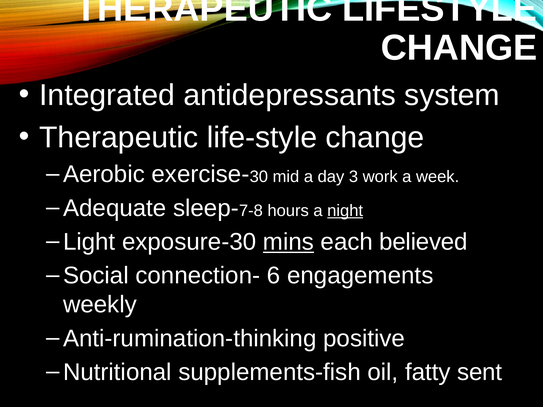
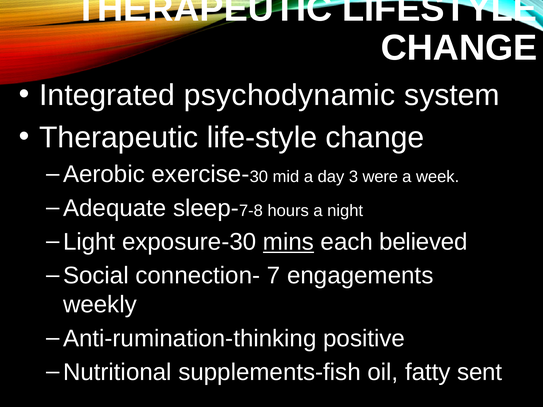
antidepressants: antidepressants -> psychodynamic
work: work -> were
night underline: present -> none
6: 6 -> 7
